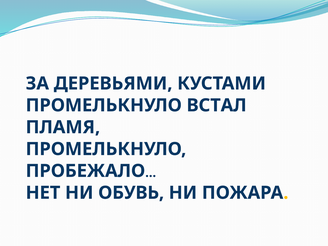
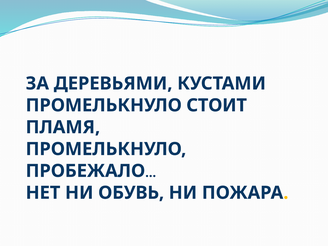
ВСТАЛ: ВСТАЛ -> СТОИТ
